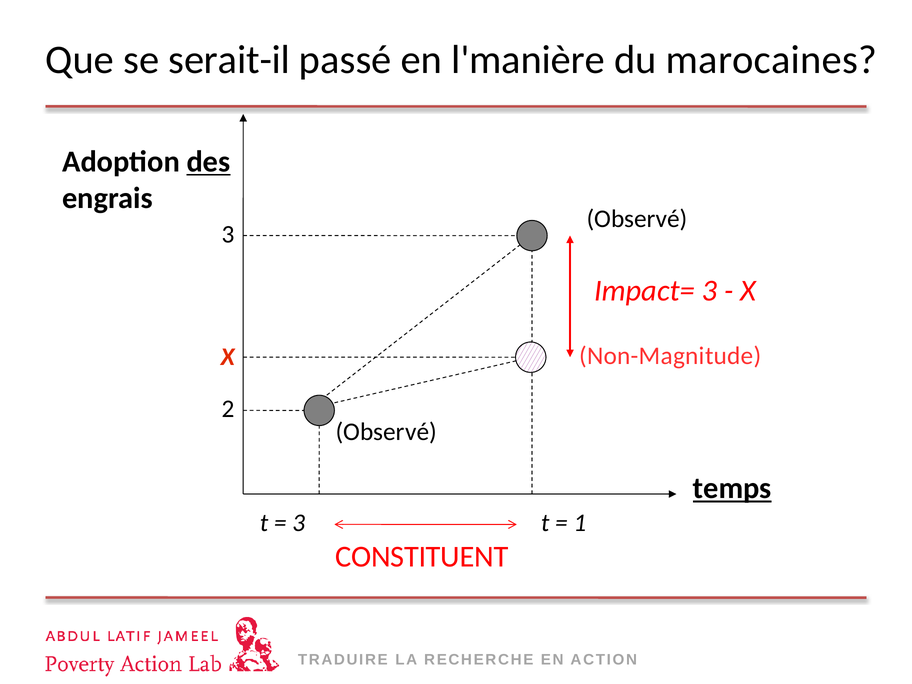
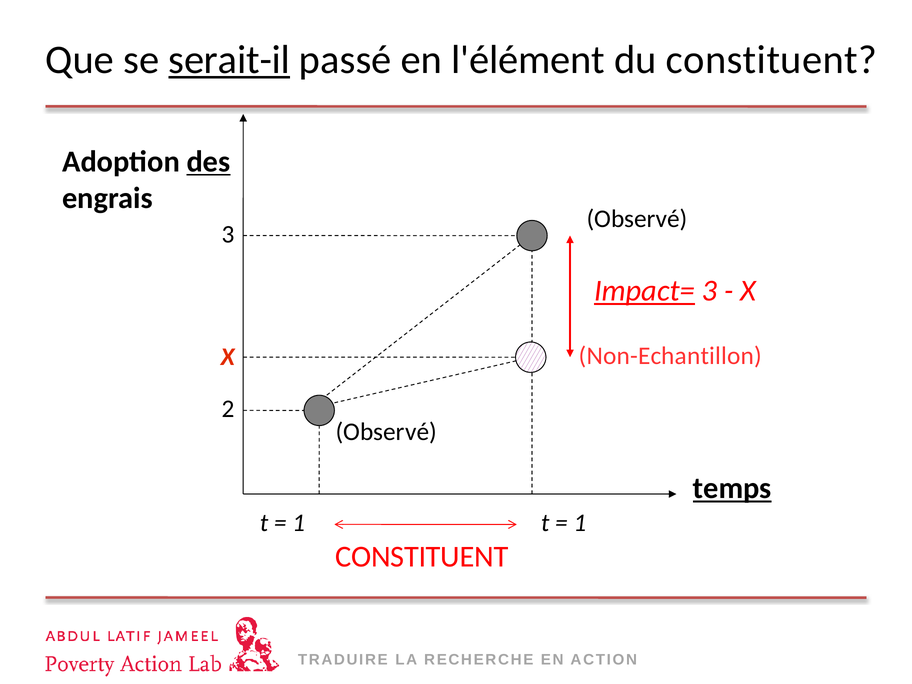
serait-il underline: none -> present
l'manière: l'manière -> l'élément
du marocaines: marocaines -> constituent
Impact= underline: none -> present
Non-Magnitude: Non-Magnitude -> Non-Echantillon
3 at (299, 523): 3 -> 1
